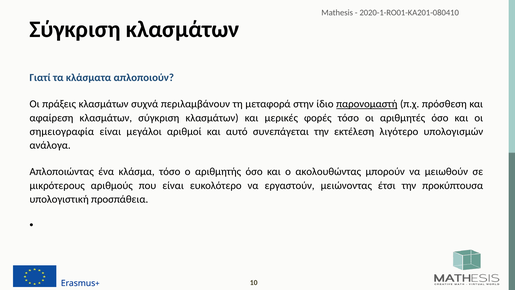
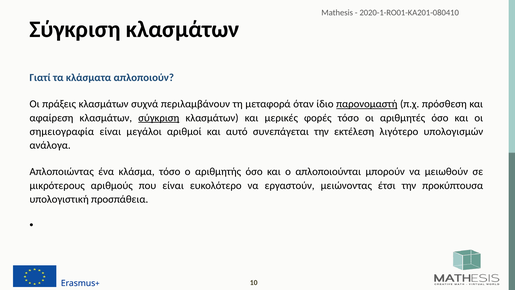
στην: στην -> όταν
σύγκριση at (159, 118) underline: none -> present
ακολουθώντας: ακολουθώντας -> απλοποιούνται
